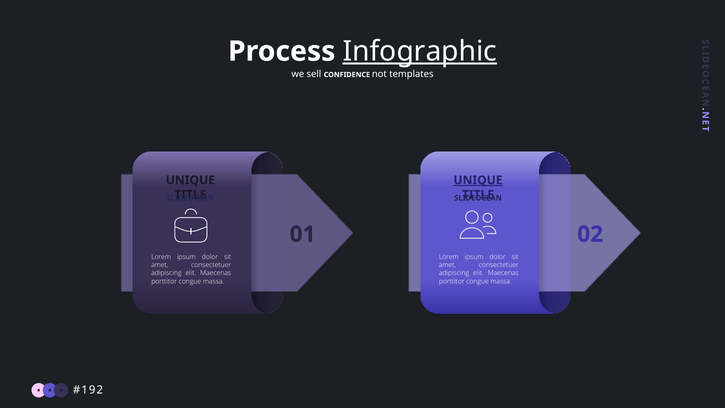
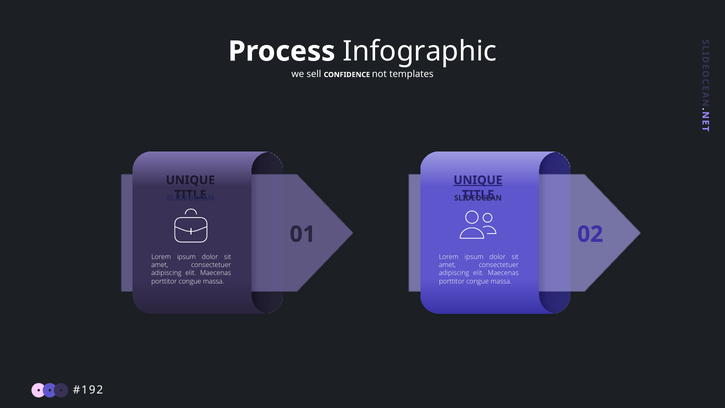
Infographic underline: present -> none
